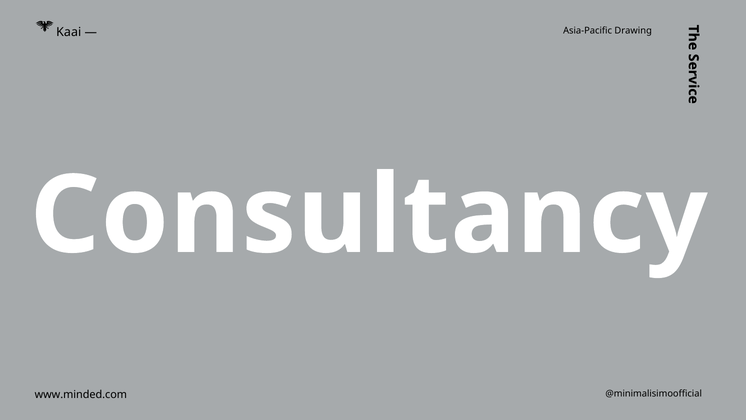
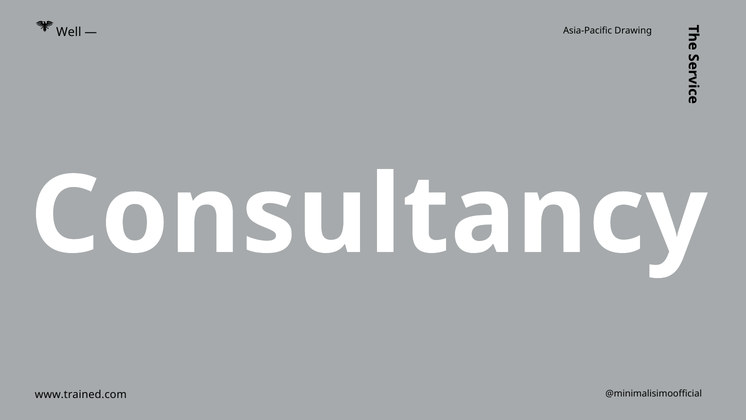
Kaai: Kaai -> Well
www.minded.com: www.minded.com -> www.trained.com
